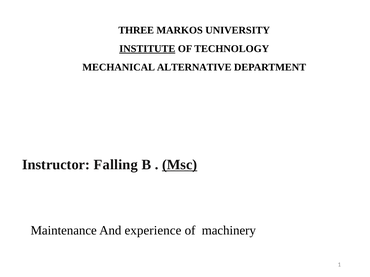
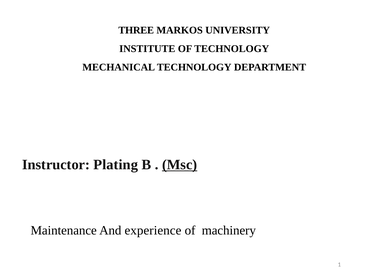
INSTITUTE underline: present -> none
MECHANICAL ALTERNATIVE: ALTERNATIVE -> TECHNOLOGY
Falling: Falling -> Plating
